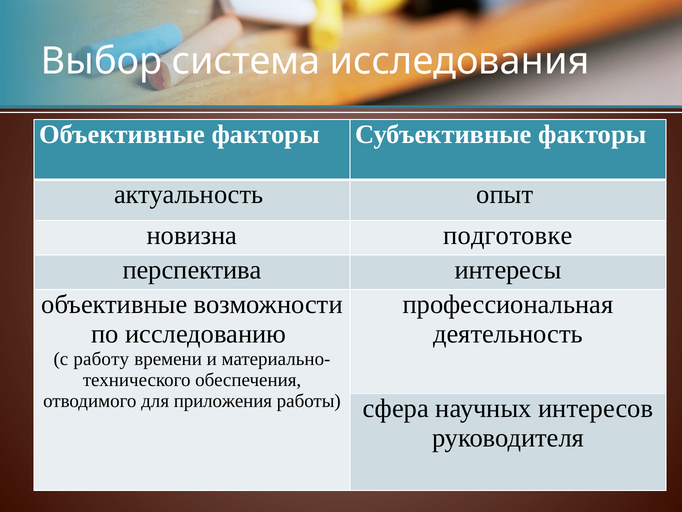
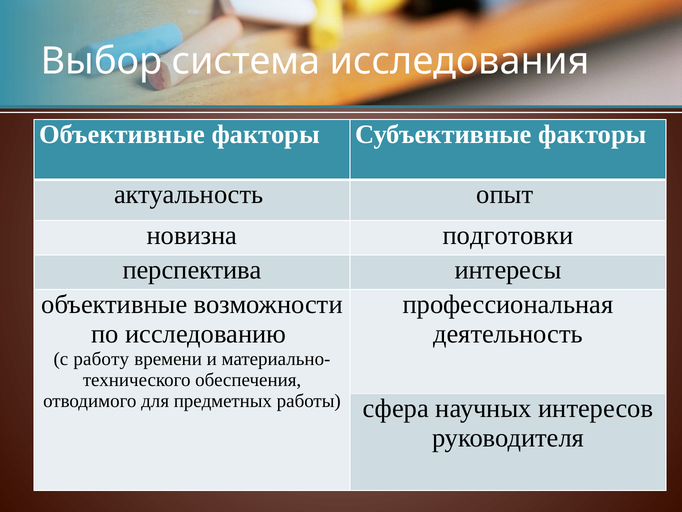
подготовке: подготовке -> подготовки
приложения: приложения -> предметных
